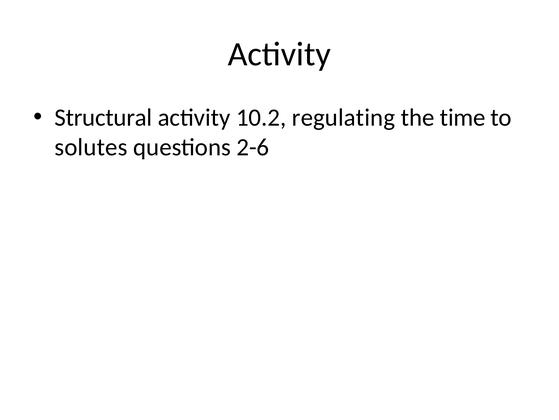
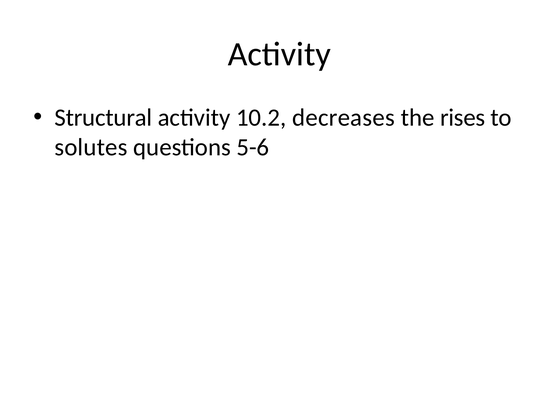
regulating: regulating -> decreases
time: time -> rises
2-6: 2-6 -> 5-6
